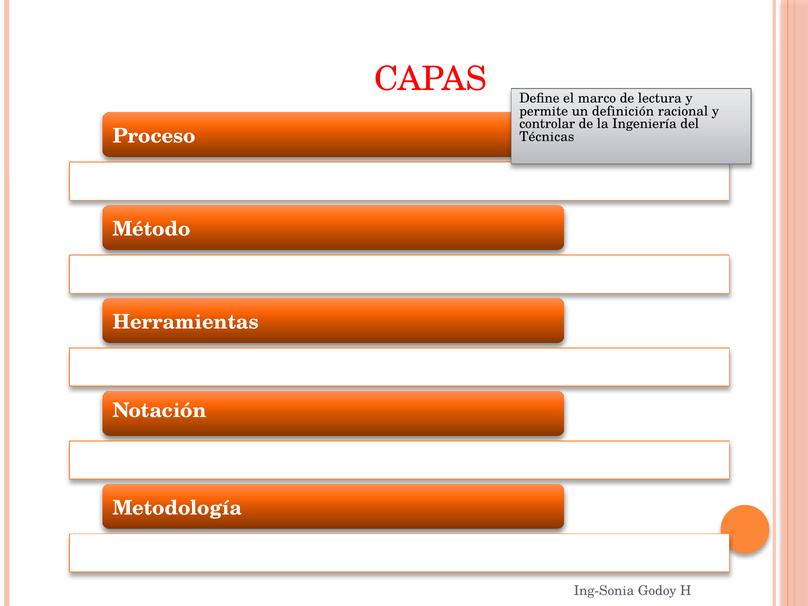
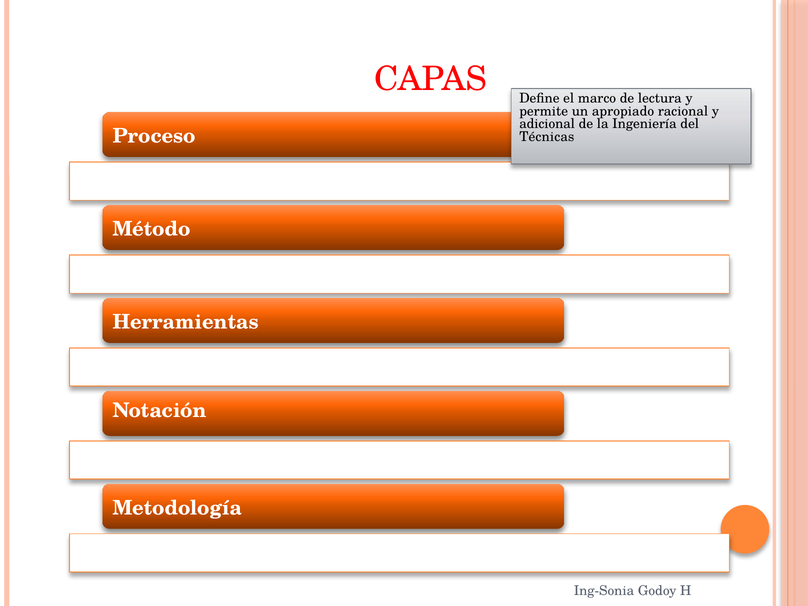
definición: definición -> apropiado
controlar: controlar -> adicional
